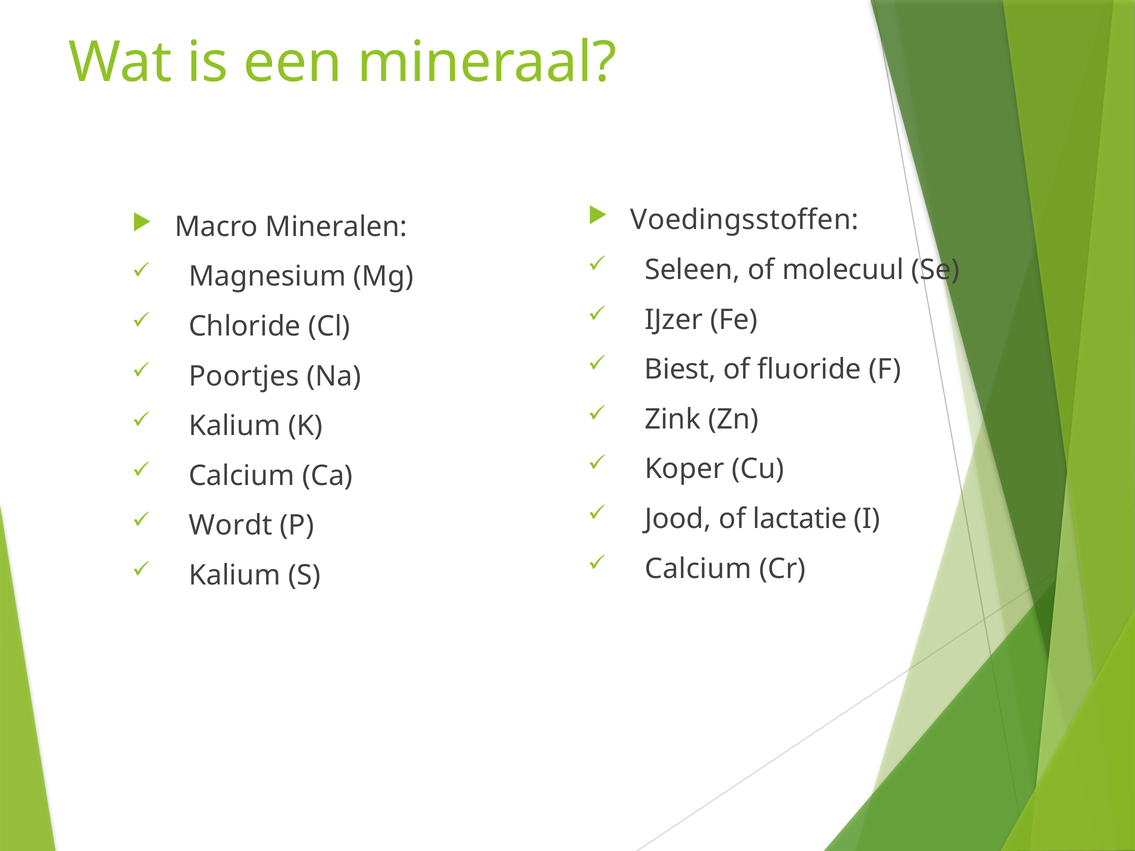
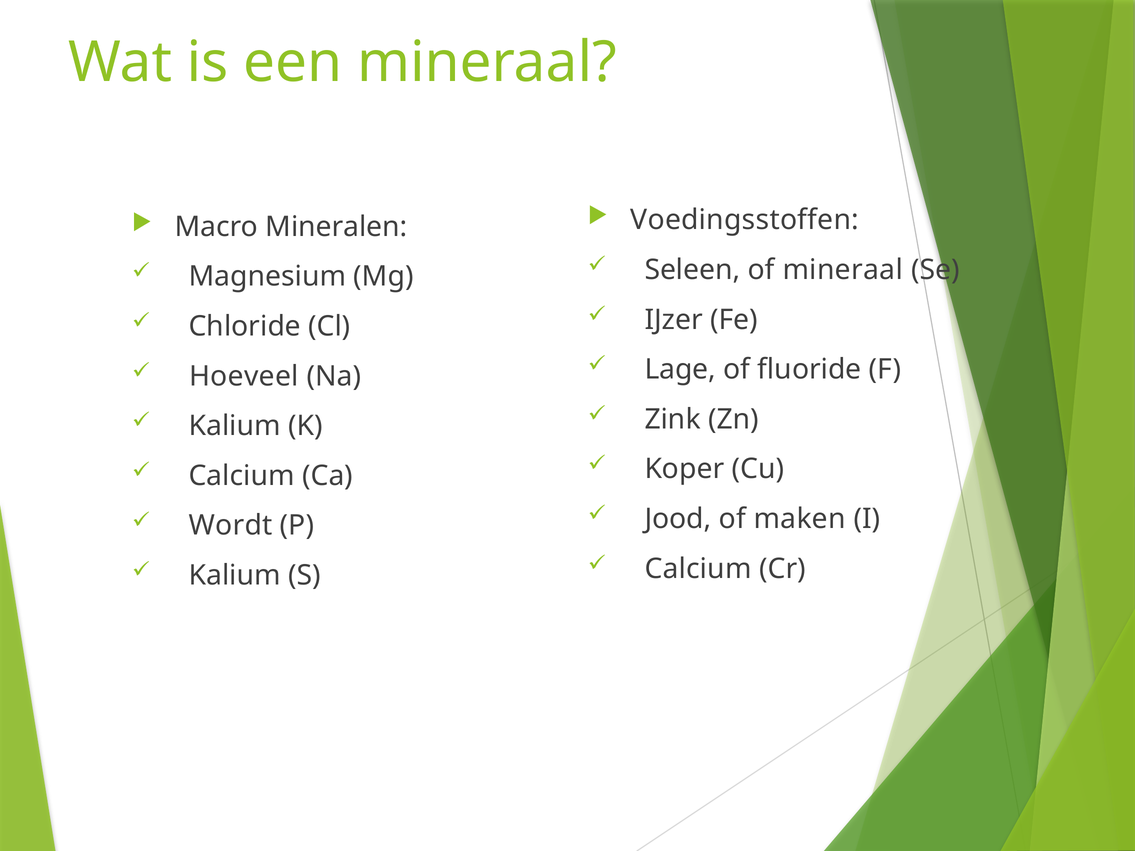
of molecuul: molecuul -> mineraal
Biest: Biest -> Lage
Poortjes: Poortjes -> Hoeveel
lactatie: lactatie -> maken
